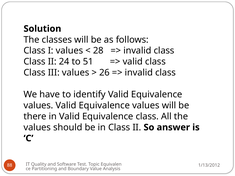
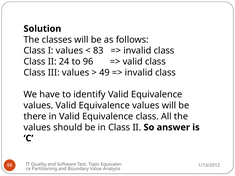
28: 28 -> 83
51: 51 -> 96
26: 26 -> 49
